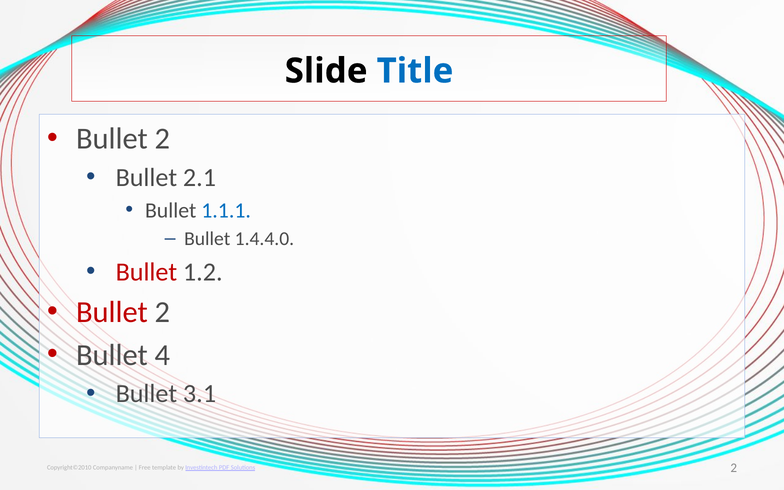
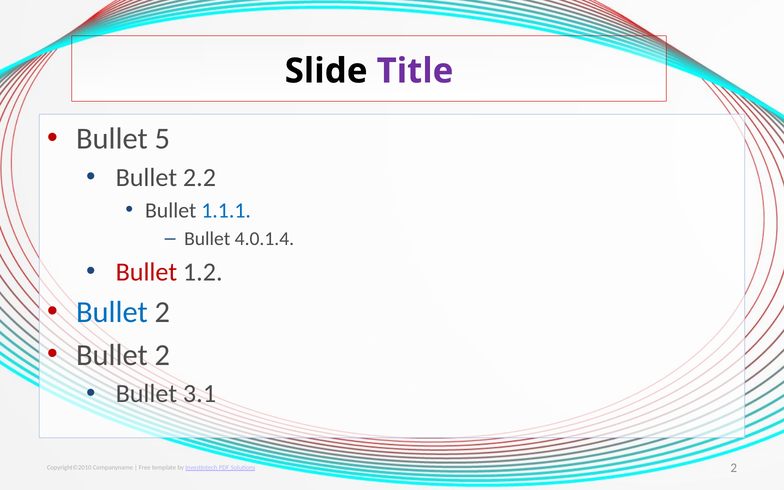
Title colour: blue -> purple
2 at (163, 139): 2 -> 5
2.1: 2.1 -> 2.2
1.4.4.0: 1.4.4.0 -> 4.0.1.4
Bullet at (112, 312) colour: red -> blue
4 at (163, 355): 4 -> 2
